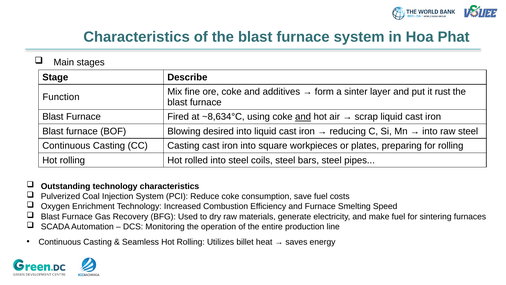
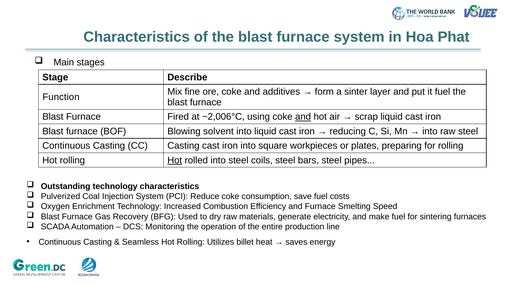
it rust: rust -> fuel
~8,634°C: ~8,634°C -> ~2,006°C
desired: desired -> solvent
Hot at (175, 160) underline: none -> present
